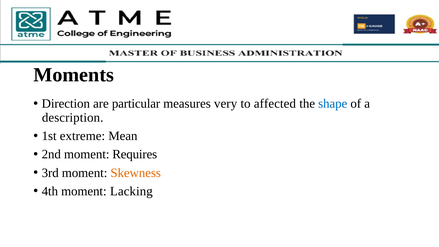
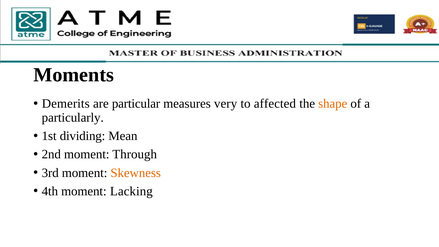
Direction: Direction -> Demerits
shape colour: blue -> orange
description: description -> particularly
extreme: extreme -> dividing
Requires: Requires -> Through
